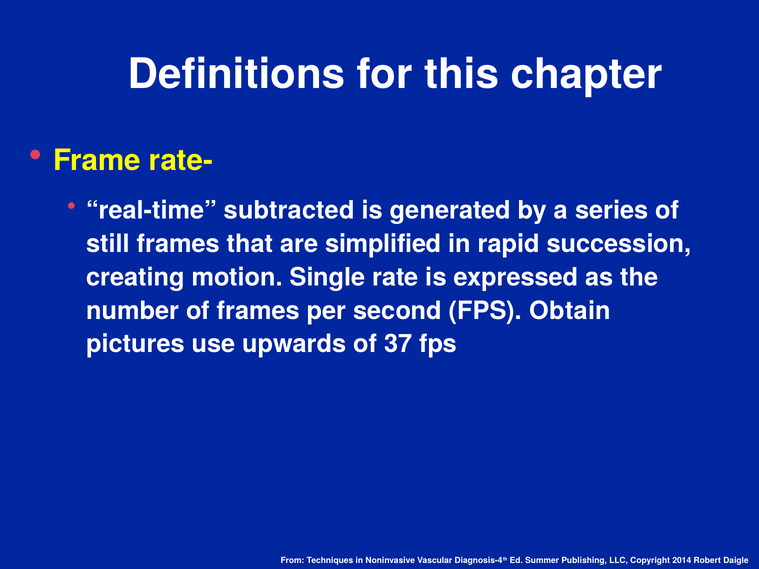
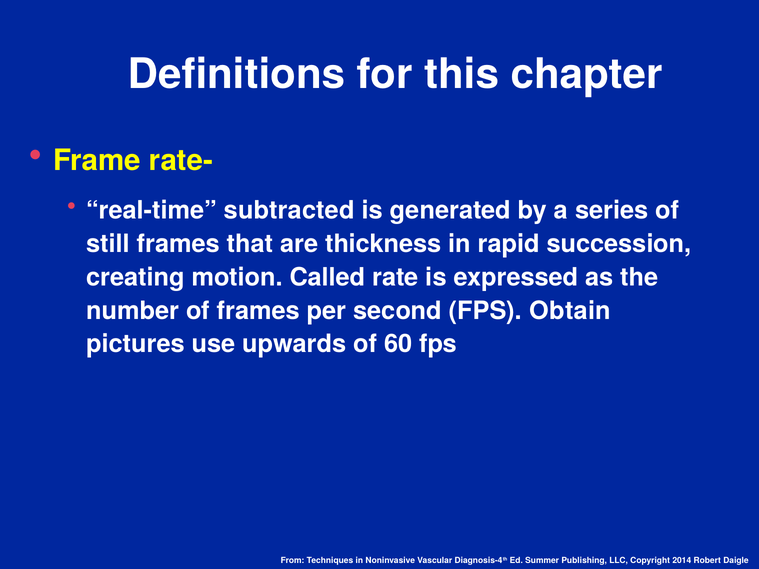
simplified: simplified -> thickness
Single: Single -> Called
37: 37 -> 60
